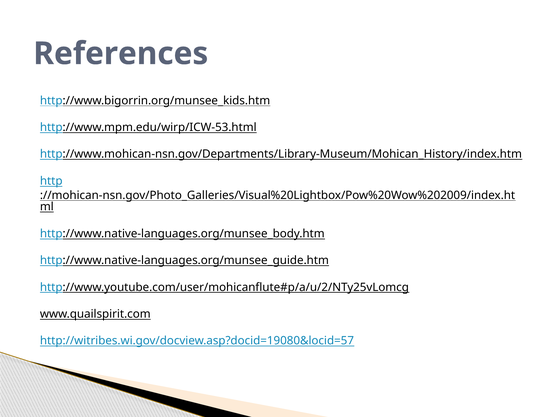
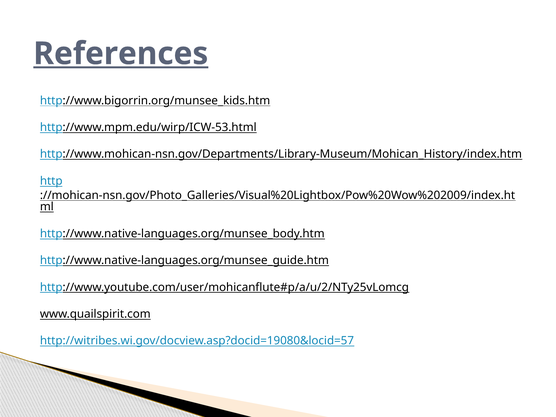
References underline: none -> present
